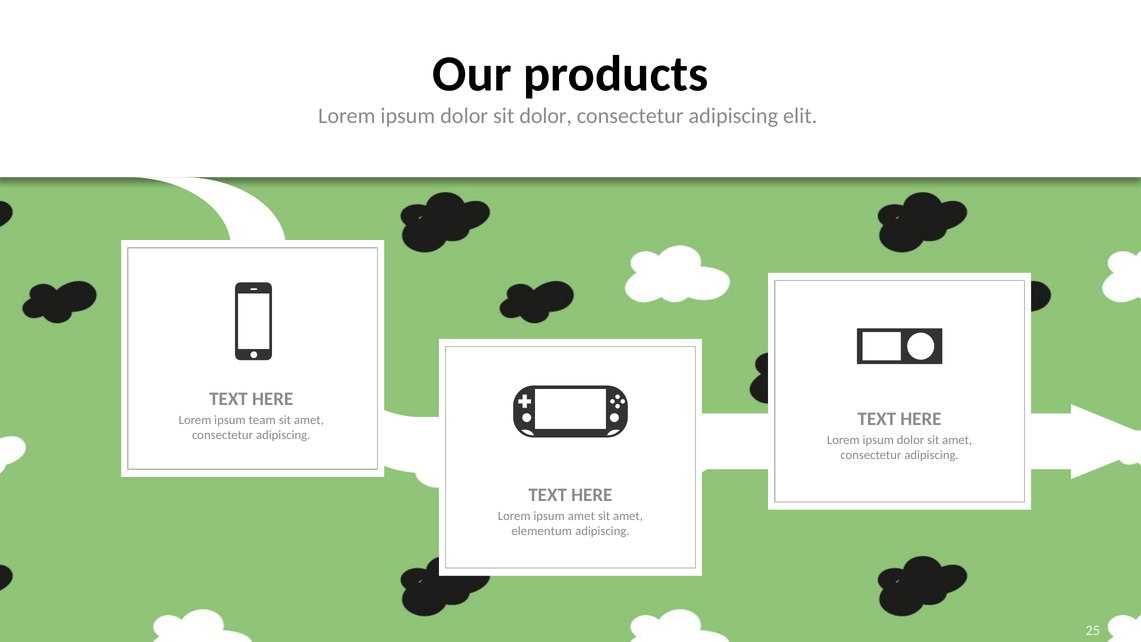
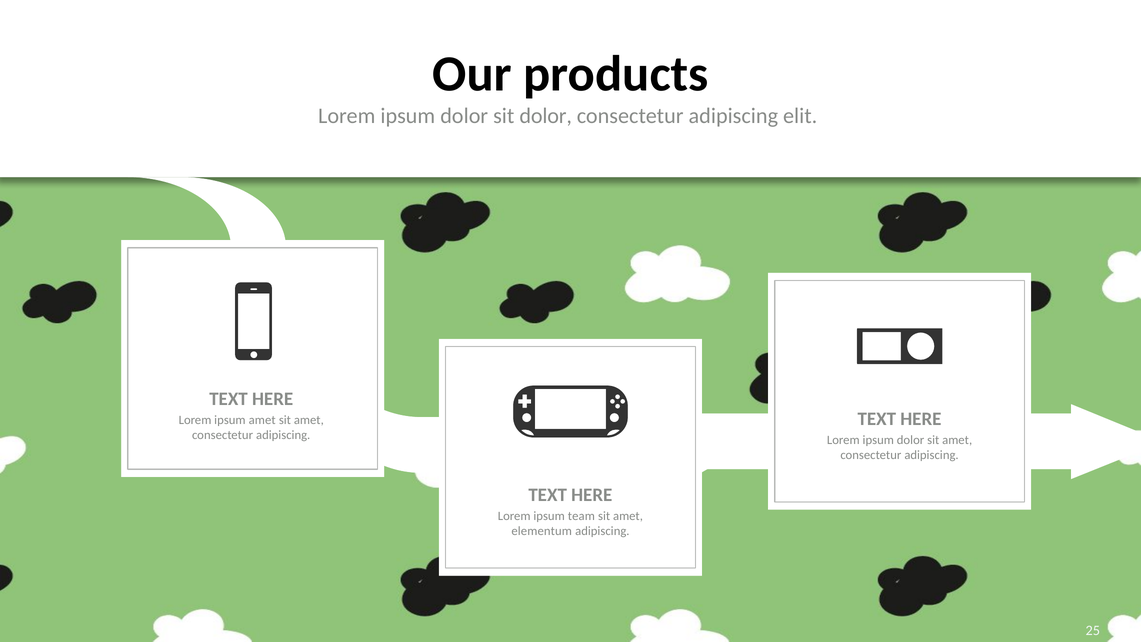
ipsum team: team -> amet
ipsum amet: amet -> team
